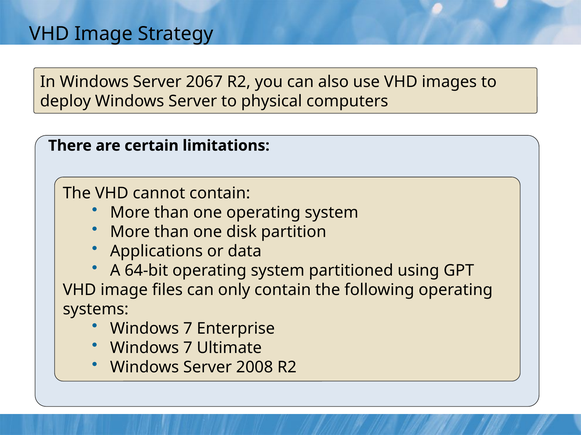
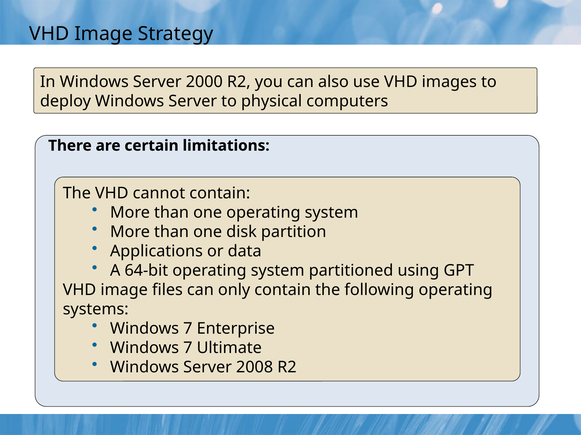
2067: 2067 -> 2000
